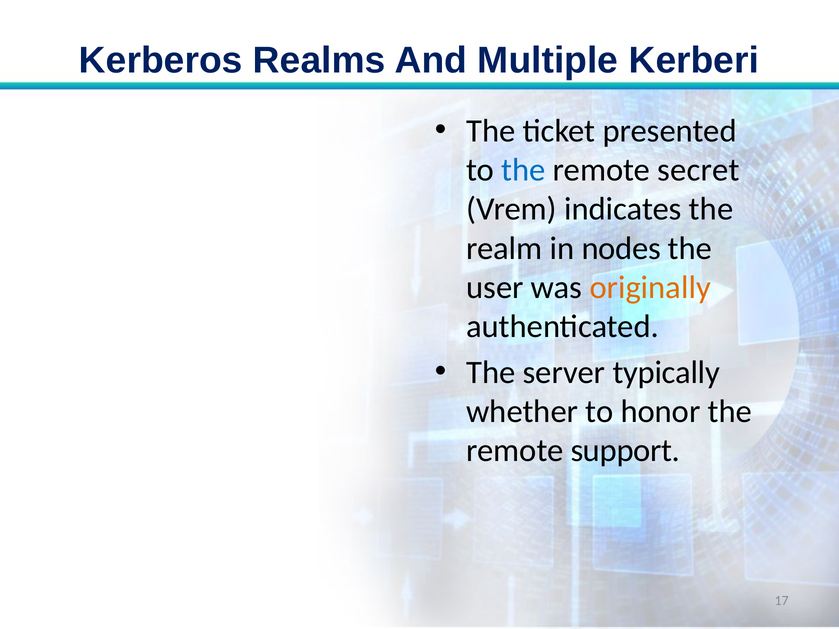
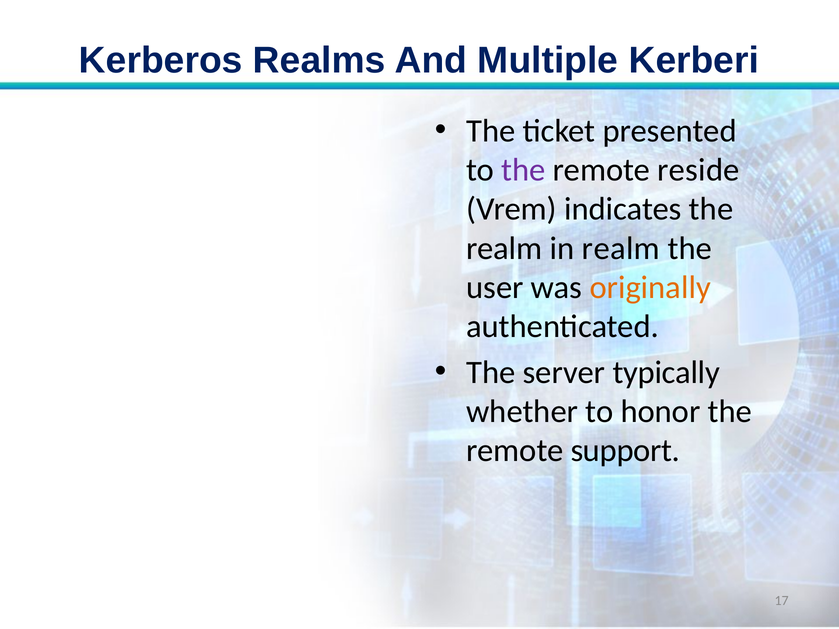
the at (523, 170) colour: blue -> purple
secret: secret -> reside
in nodes: nodes -> realm
